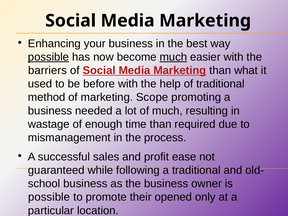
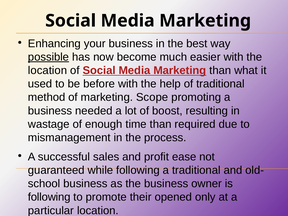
much at (173, 57) underline: present -> none
barriers at (48, 70): barriers -> location
of much: much -> boost
possible at (49, 197): possible -> following
